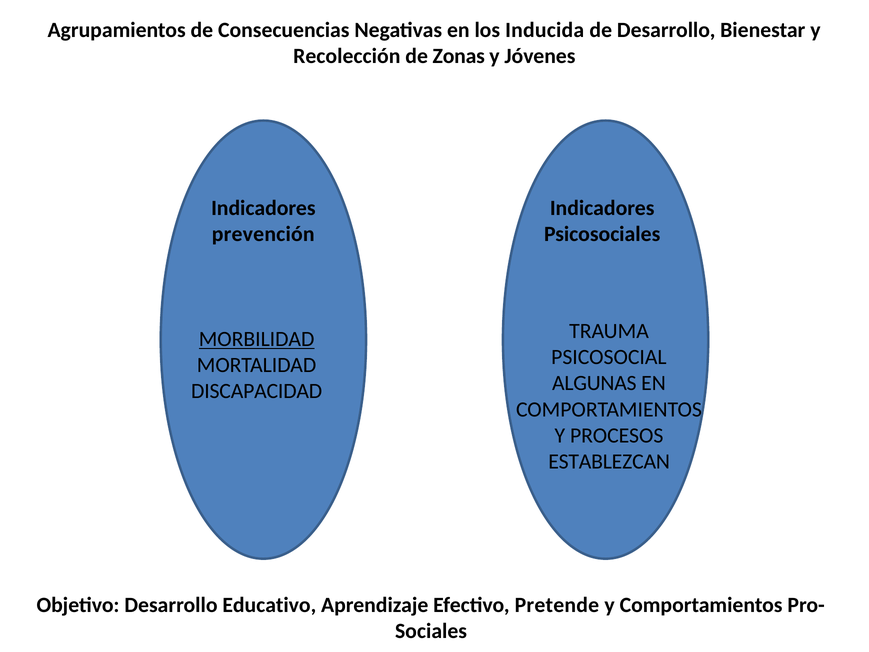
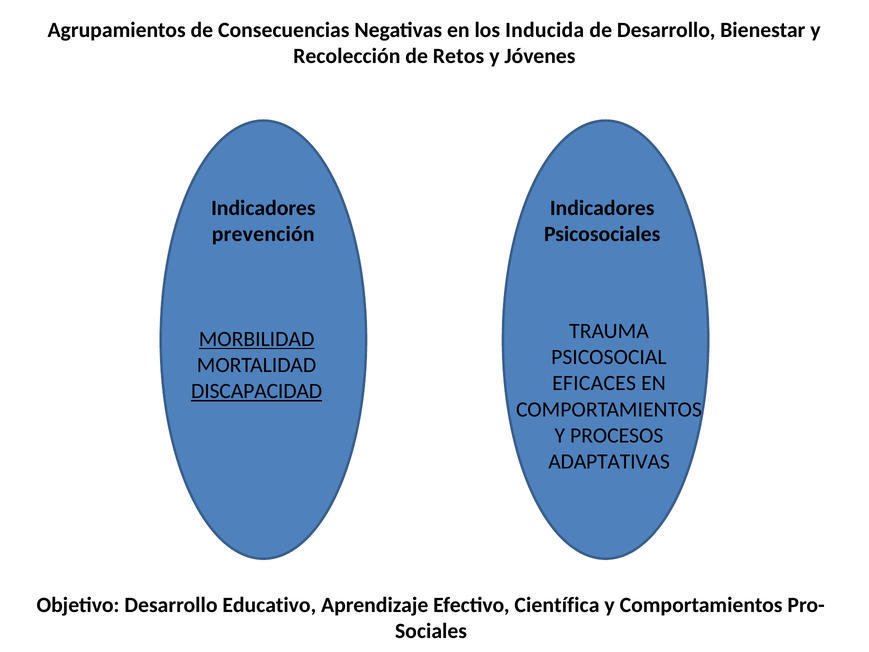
Zonas: Zonas -> Retos
ALGUNAS: ALGUNAS -> EFICACES
DISCAPACIDAD underline: none -> present
ESTABLEZCAN: ESTABLEZCAN -> ADAPTATIVAS
Pretende: Pretende -> Científica
